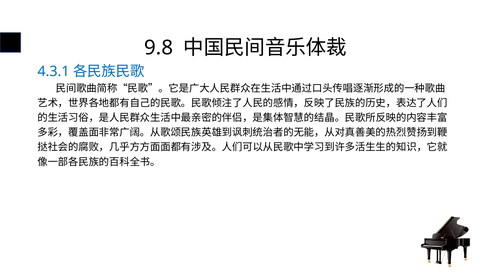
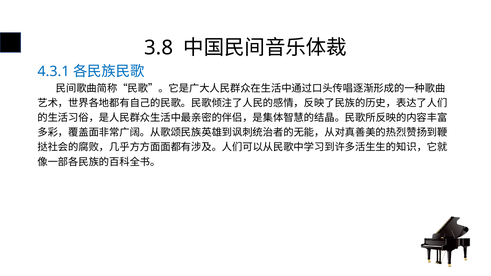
9.8: 9.8 -> 3.8
